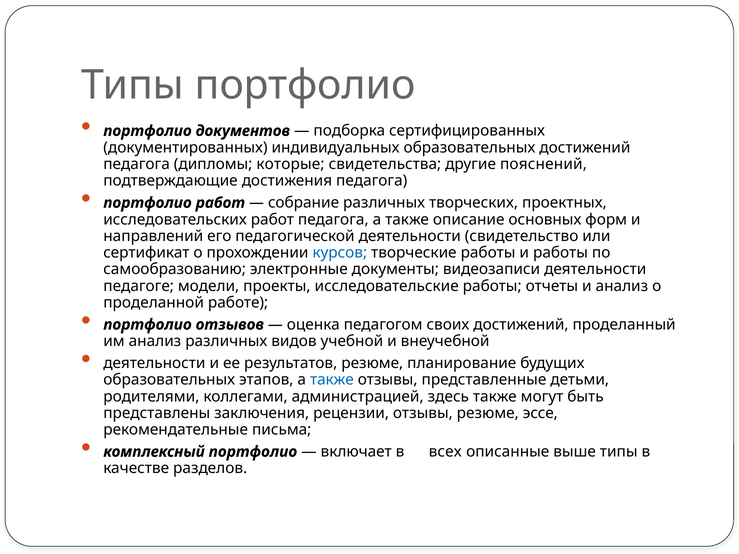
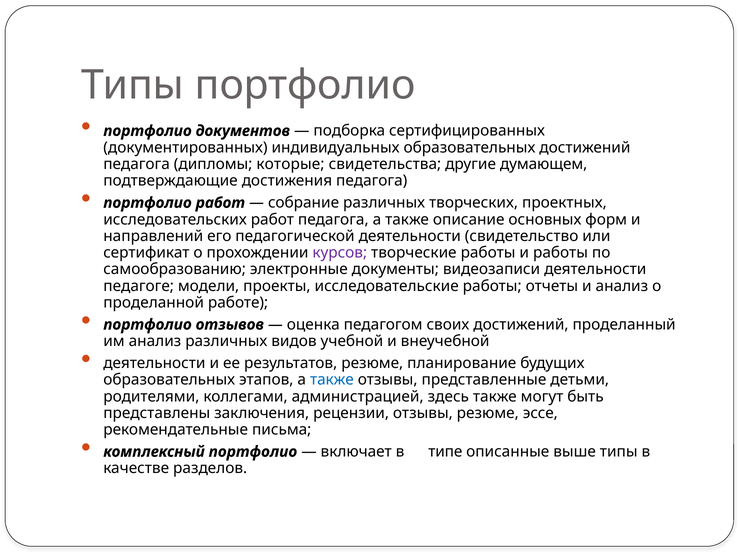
пояснений: пояснений -> думающем
курсов colour: blue -> purple
всех: всех -> типе
